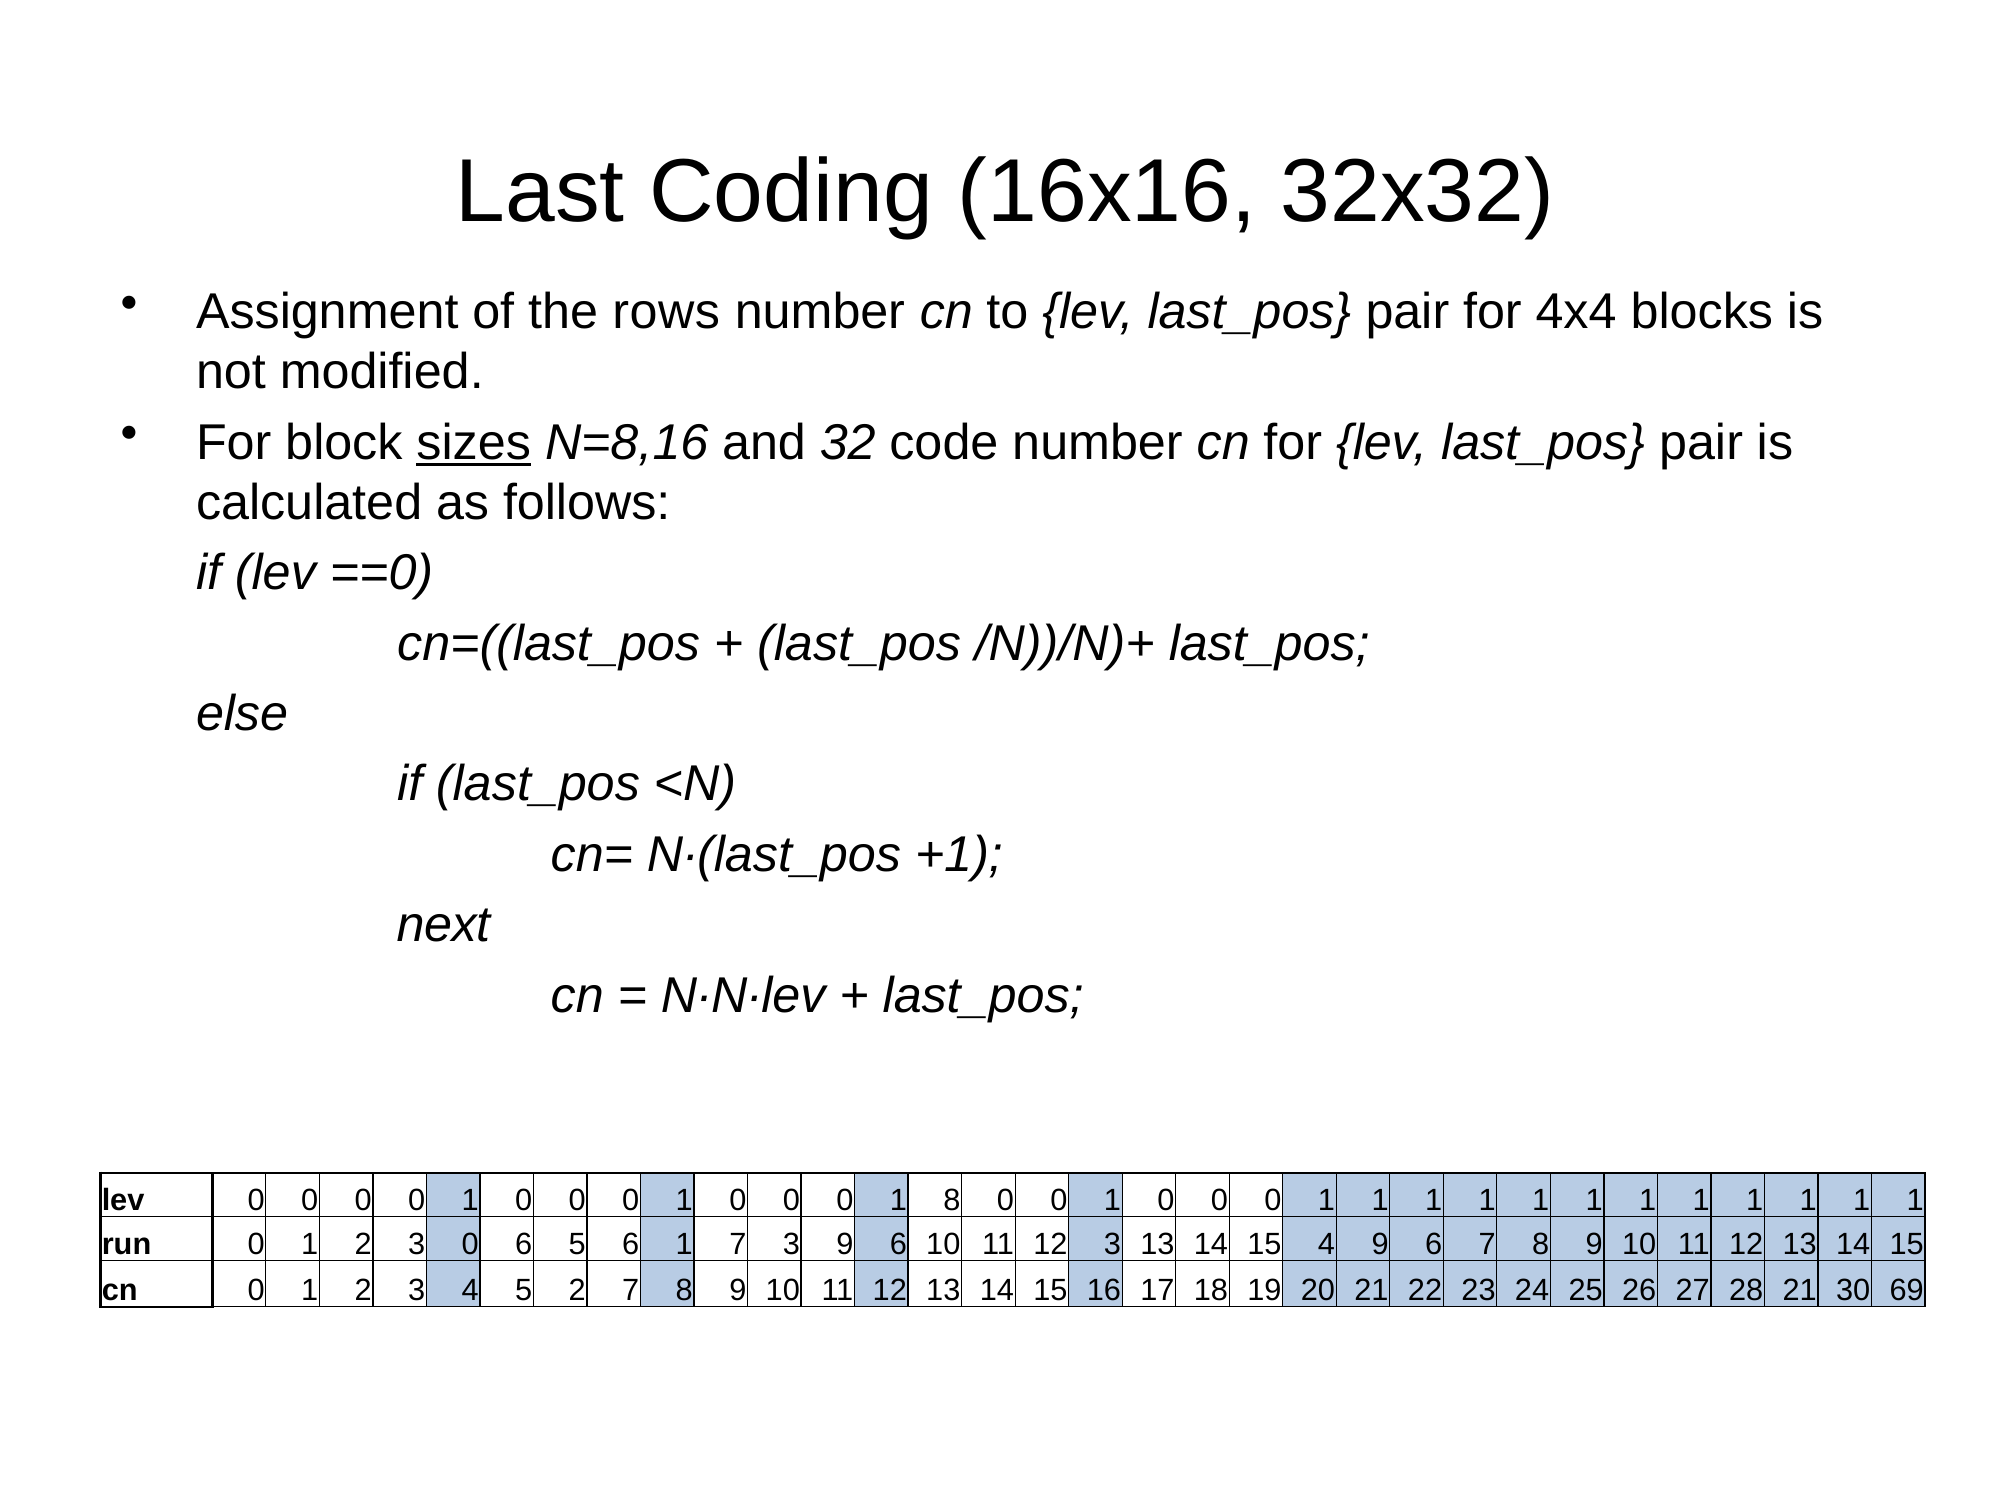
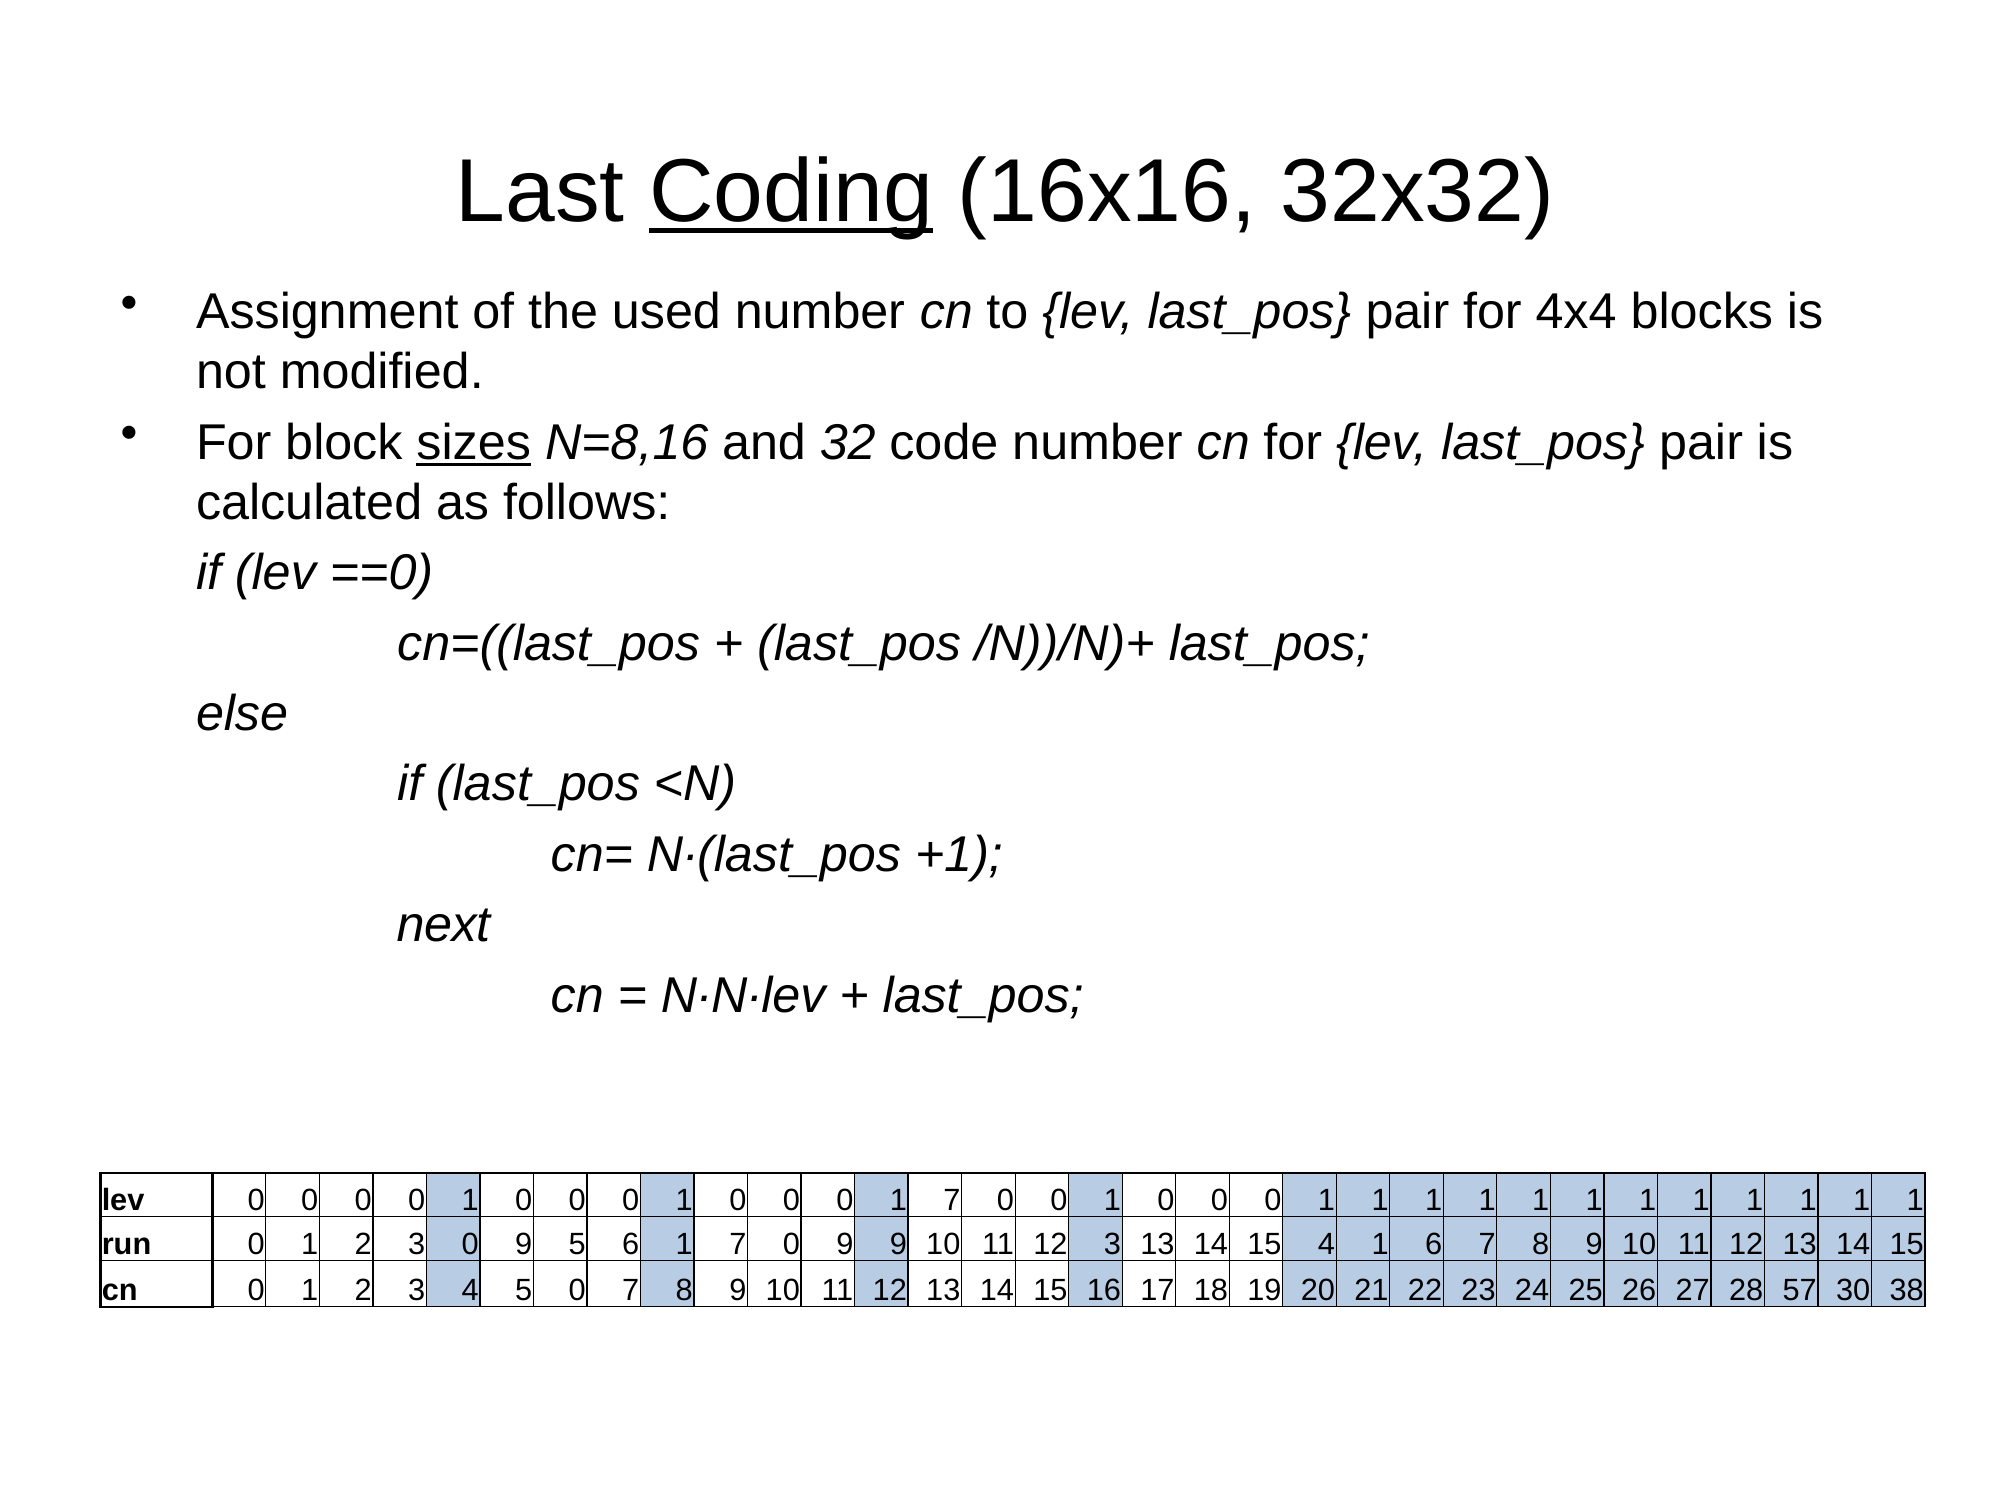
Coding underline: none -> present
rows: rows -> used
0 1 8: 8 -> 7
3 0 6: 6 -> 9
6 1 7 3: 3 -> 0
6 at (898, 1244): 6 -> 9
4 9: 9 -> 1
5 2: 2 -> 0
28 21: 21 -> 57
69: 69 -> 38
